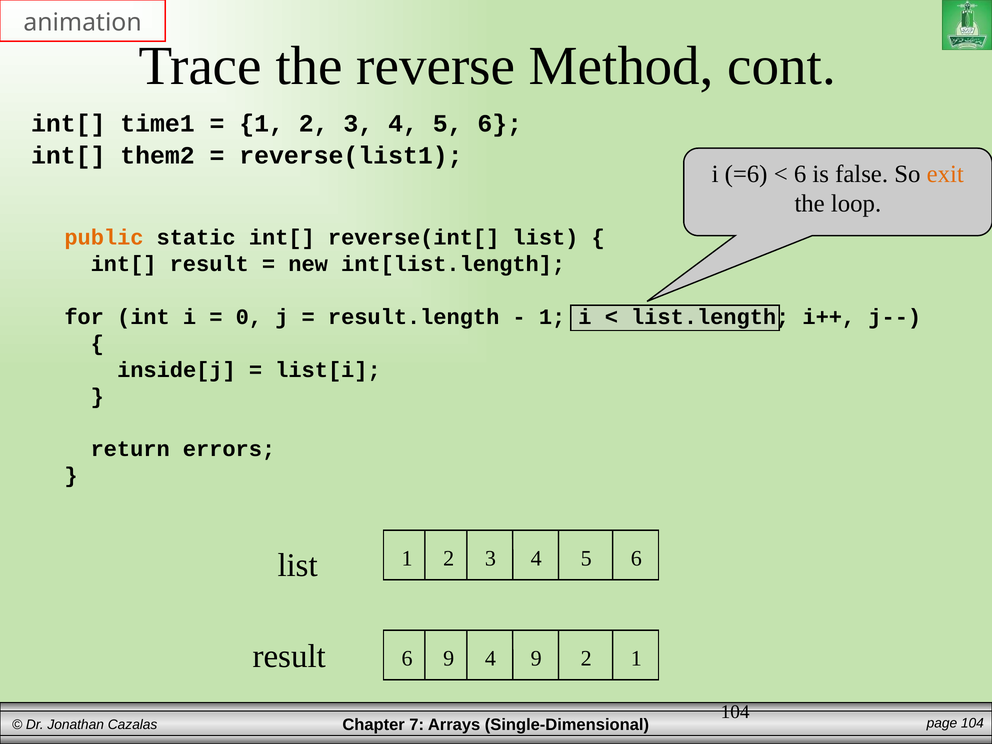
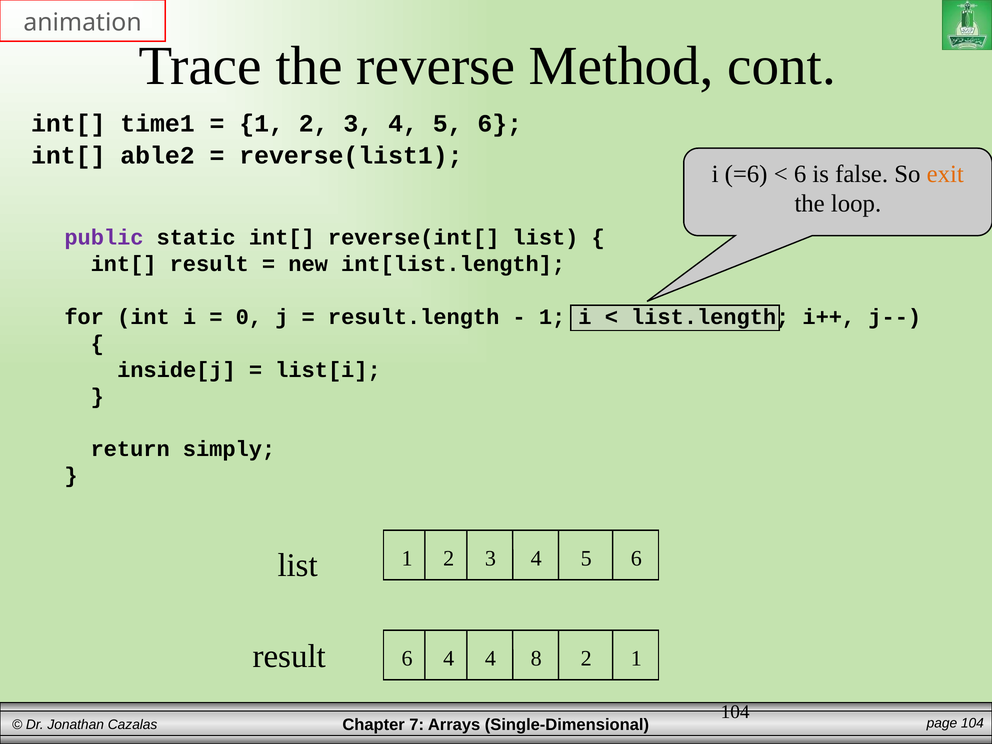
them2: them2 -> able2
public colour: orange -> purple
errors: errors -> simply
6 9: 9 -> 4
4 9: 9 -> 8
